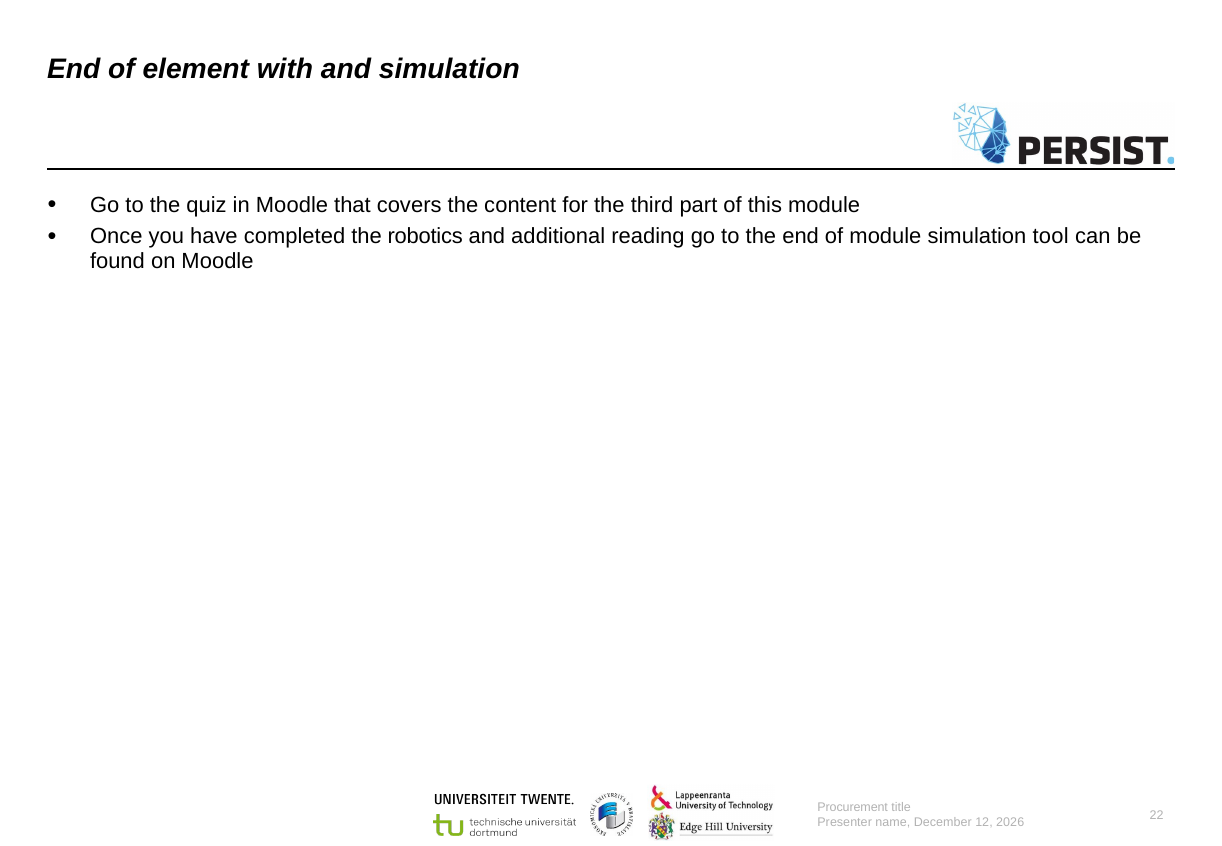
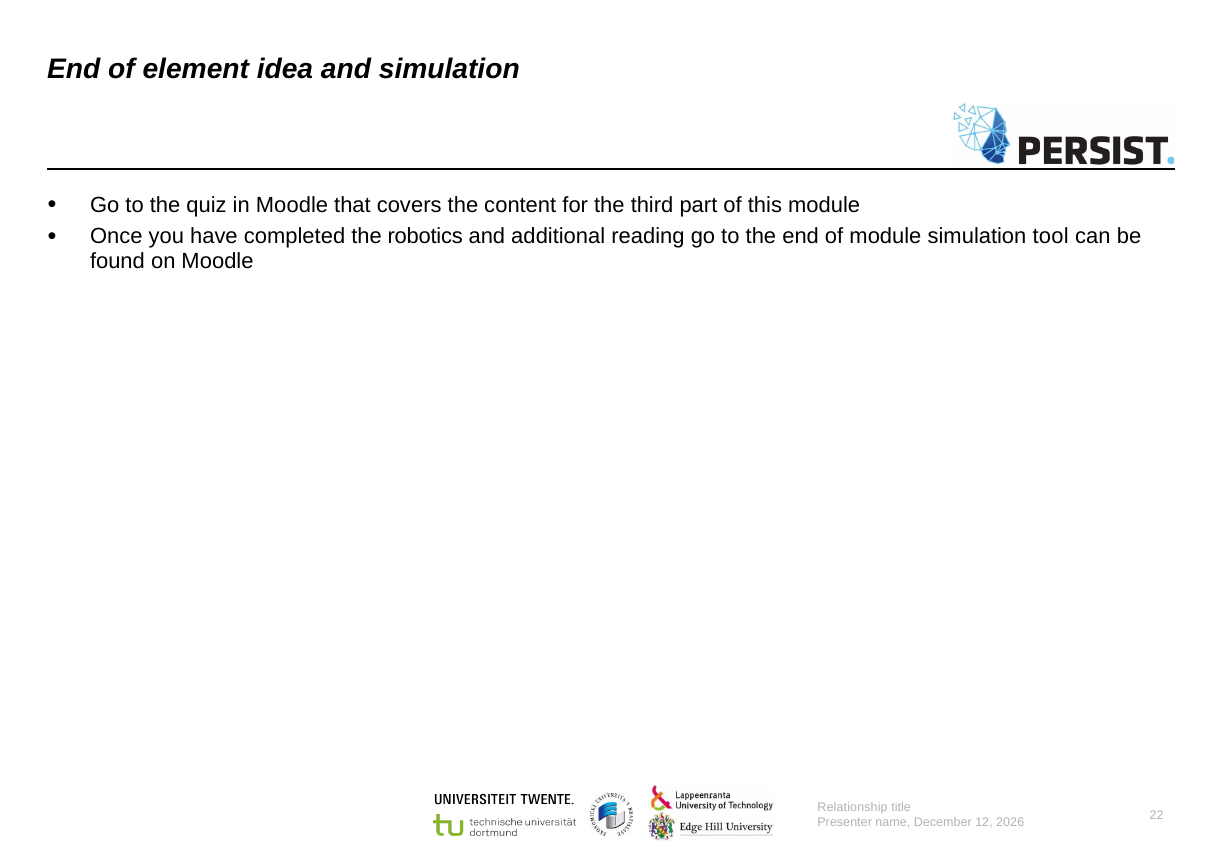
with: with -> idea
Procurement: Procurement -> Relationship
